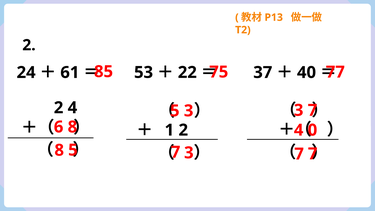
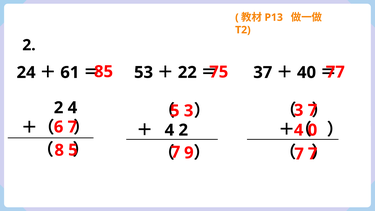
1 at (169, 130): 1 -> 4
6 8: 8 -> 7
3 at (189, 153): 3 -> 9
